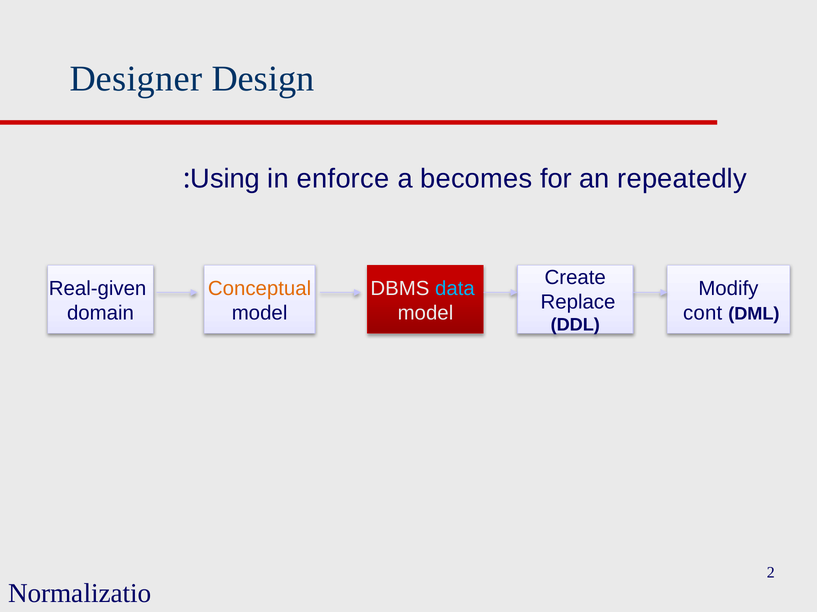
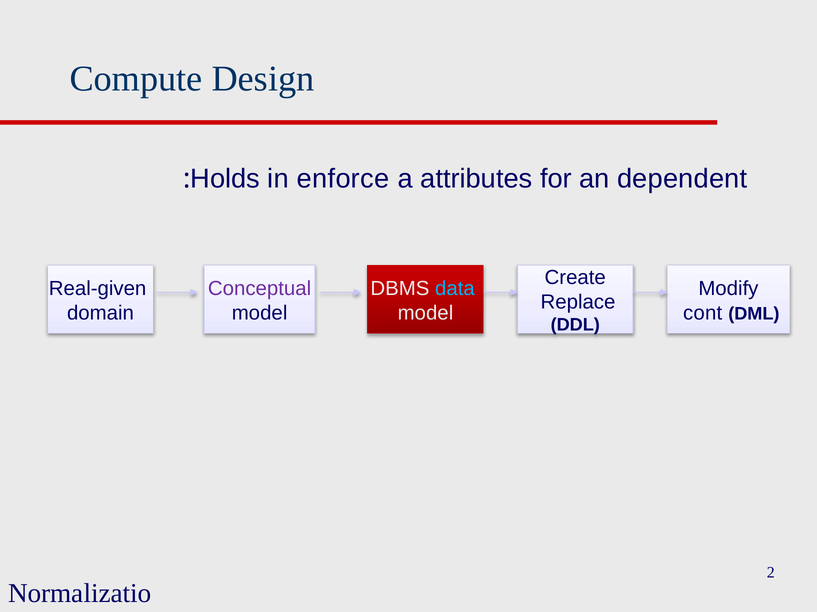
Designer: Designer -> Compute
Using: Using -> Holds
becomes: becomes -> attributes
repeatedly: repeatedly -> dependent
Conceptual colour: orange -> purple
